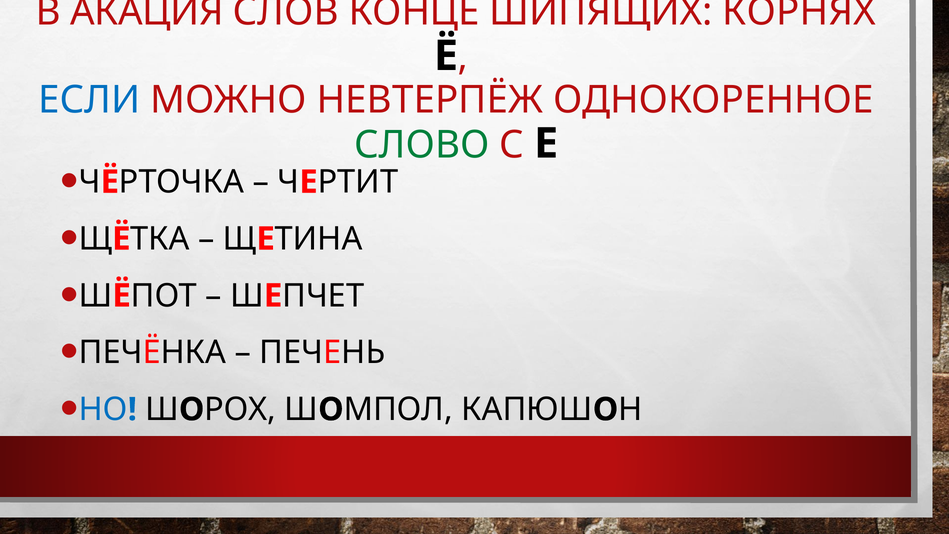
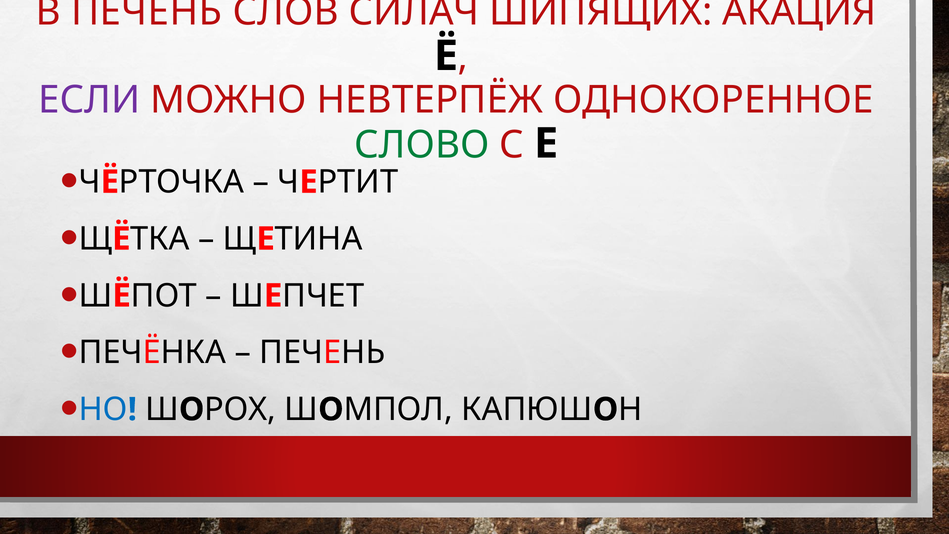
В АКАЦИЯ: АКАЦИЯ -> ПЕЧЕНЬ
КОНЦЕ: КОНЦЕ -> СИЛАЧ
КОРНЯХ: КОРНЯХ -> АКАЦИЯ
ЕСЛИ colour: blue -> purple
